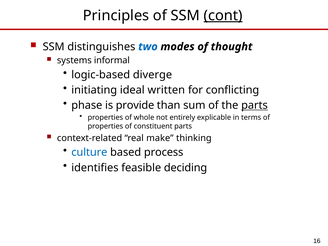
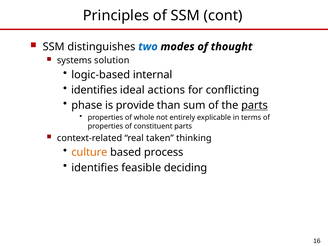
cont underline: present -> none
informal: informal -> solution
diverge: diverge -> internal
initiating at (94, 90): initiating -> identifies
written: written -> actions
make: make -> taken
culture colour: blue -> orange
